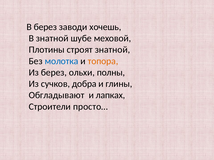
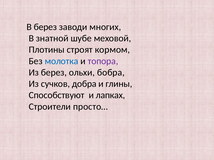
хочешь: хочешь -> многих
строят знатной: знатной -> кормом
топора colour: orange -> purple
полны: полны -> бобра
Обгладывают: Обгладывают -> Способствуют
